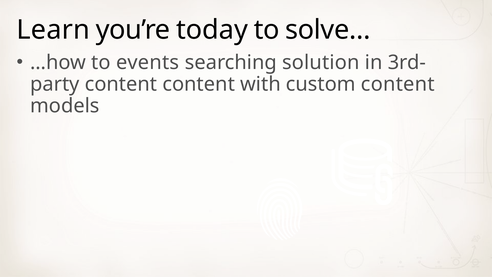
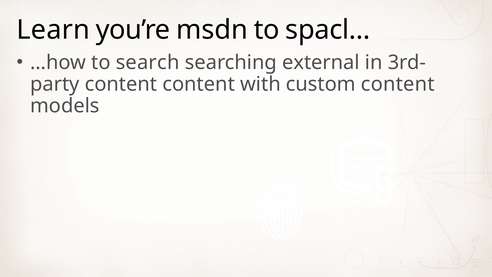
today: today -> msdn
solve…: solve… -> spacl…
events: events -> search
solution: solution -> external
